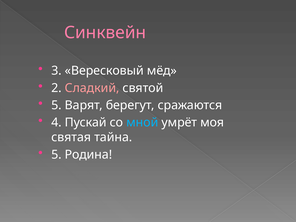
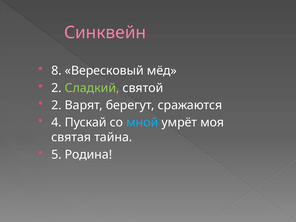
3: 3 -> 8
Сладкий colour: pink -> light green
5 at (56, 105): 5 -> 2
